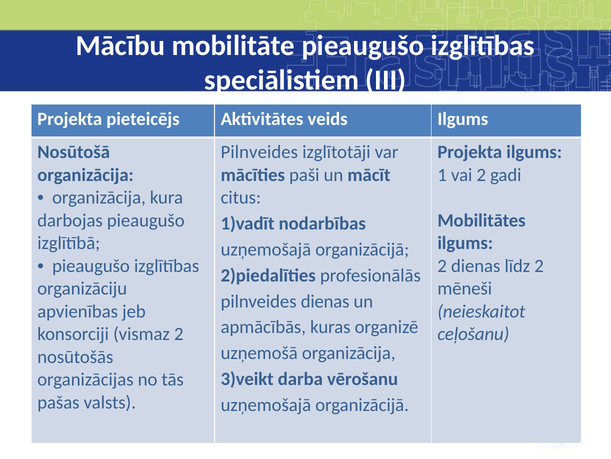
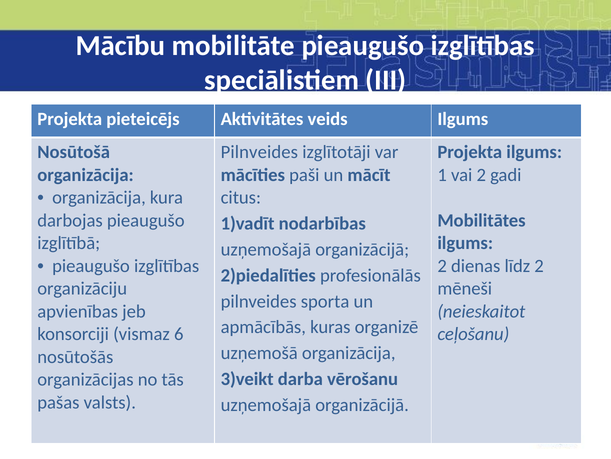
pilnveides dienas: dienas -> sporta
vismaz 2: 2 -> 6
